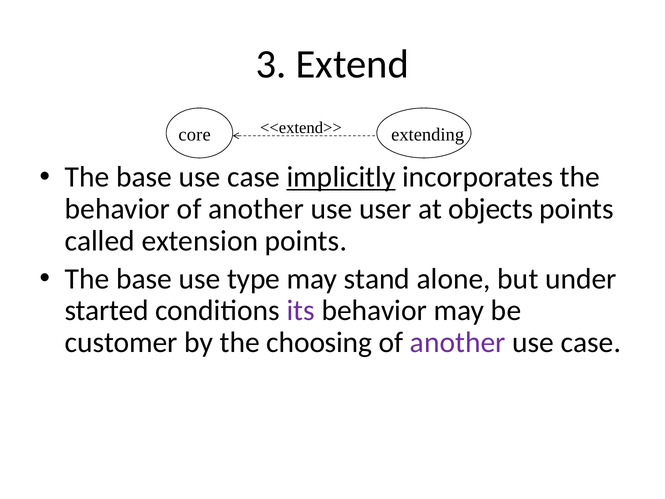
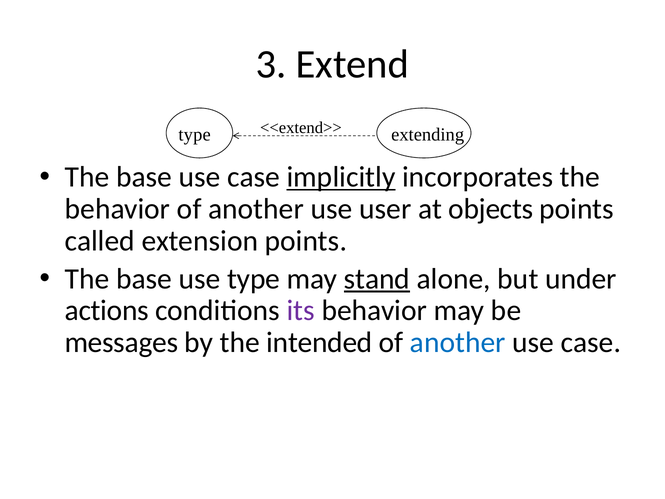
core at (195, 135): core -> type
stand underline: none -> present
started: started -> actions
customer: customer -> messages
choosing: choosing -> intended
another at (458, 343) colour: purple -> blue
